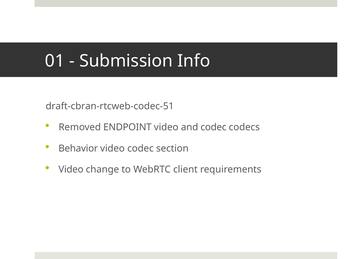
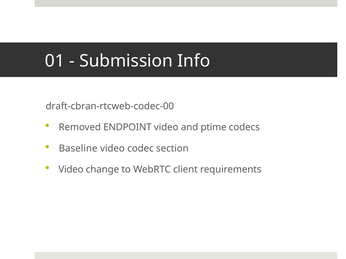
draft-cbran-rtcweb-codec-51: draft-cbran-rtcweb-codec-51 -> draft-cbran-rtcweb-codec-00
and codec: codec -> ptime
Behavior: Behavior -> Baseline
